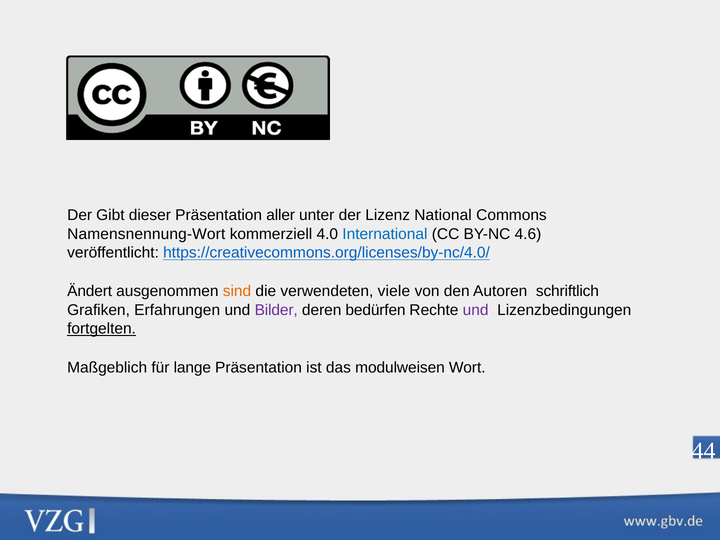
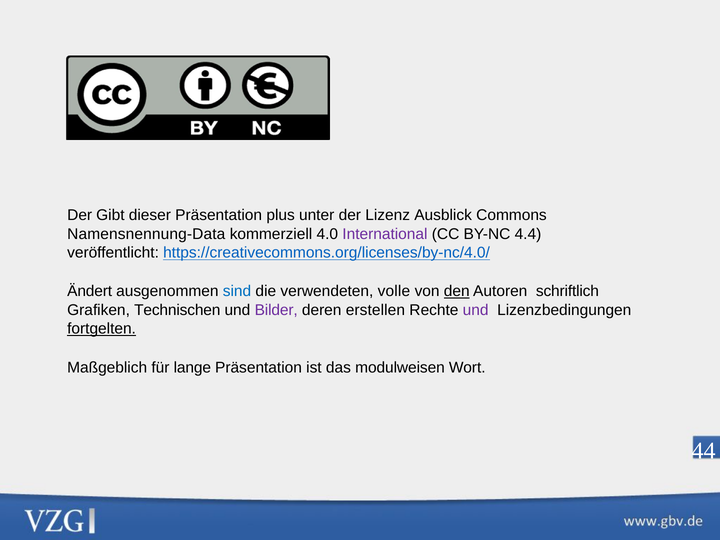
aller: aller -> plus
National: National -> Ausblick
Namensnennung-Wort: Namensnennung-Wort -> Namensnennung-Data
International colour: blue -> purple
4.6: 4.6 -> 4.4
sind colour: orange -> blue
viele: viele -> volle
den underline: none -> present
Erfahrungen: Erfahrungen -> Technischen
bedürfen: bedürfen -> erstellen
